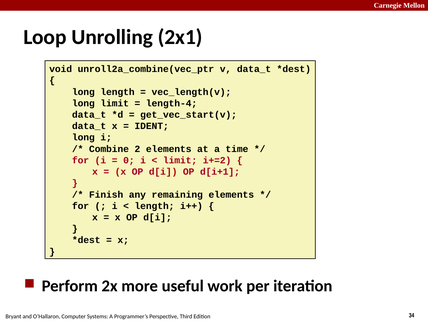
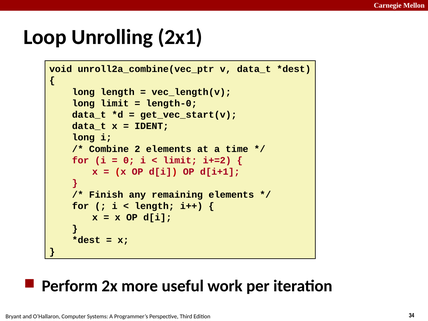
length-4: length-4 -> length-0
